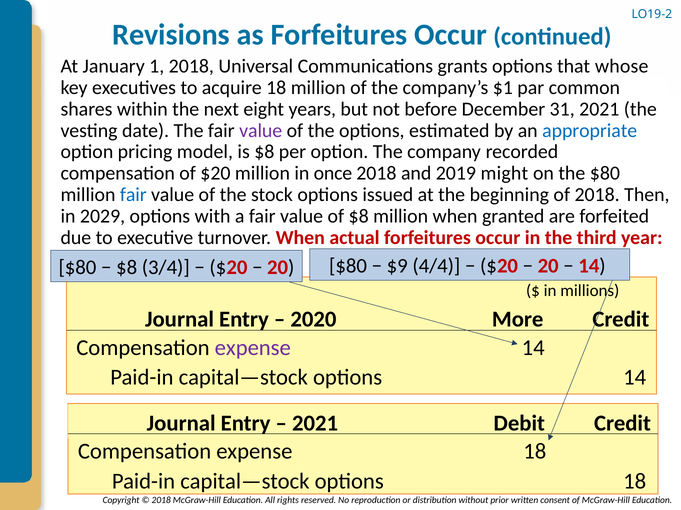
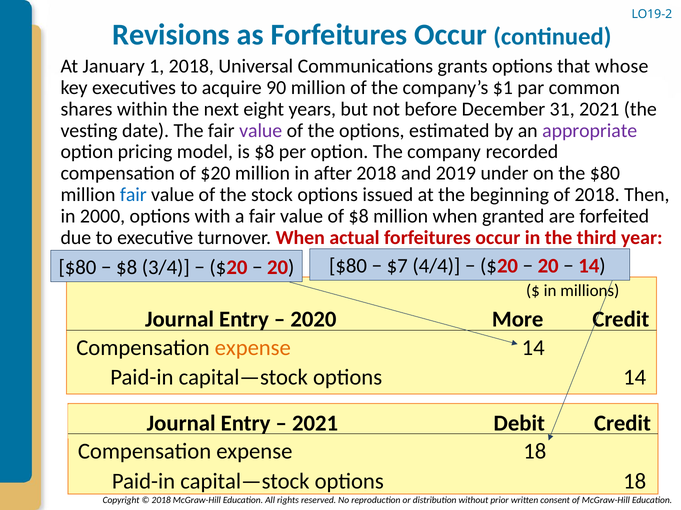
acquire 18: 18 -> 90
appropriate colour: blue -> purple
once: once -> after
might: might -> under
2029: 2029 -> 2000
$9: $9 -> $7
expense at (253, 348) colour: purple -> orange
